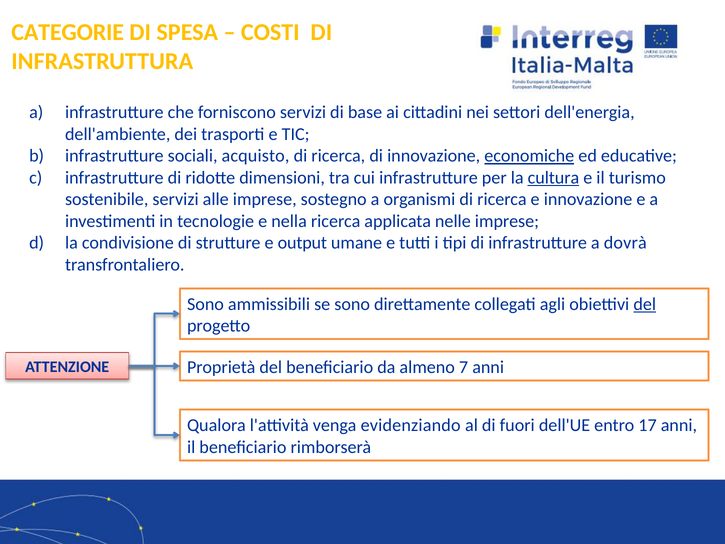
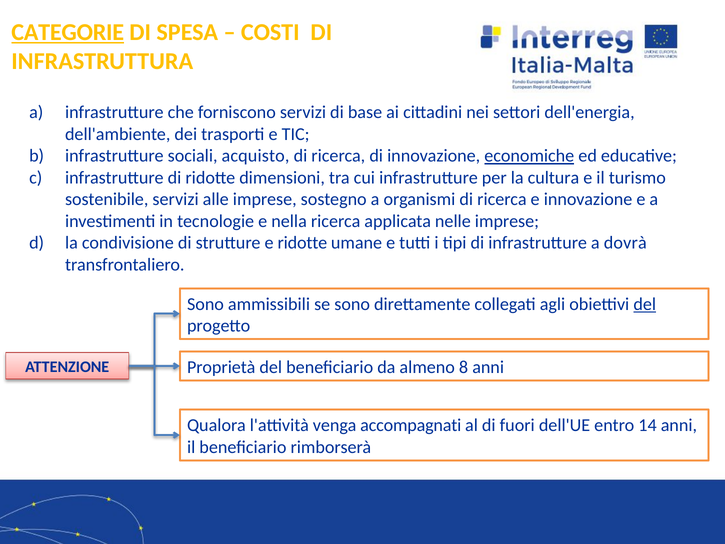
CATEGORIE underline: none -> present
cultura underline: present -> none
e output: output -> ridotte
7: 7 -> 8
evidenziando: evidenziando -> accompagnati
17: 17 -> 14
